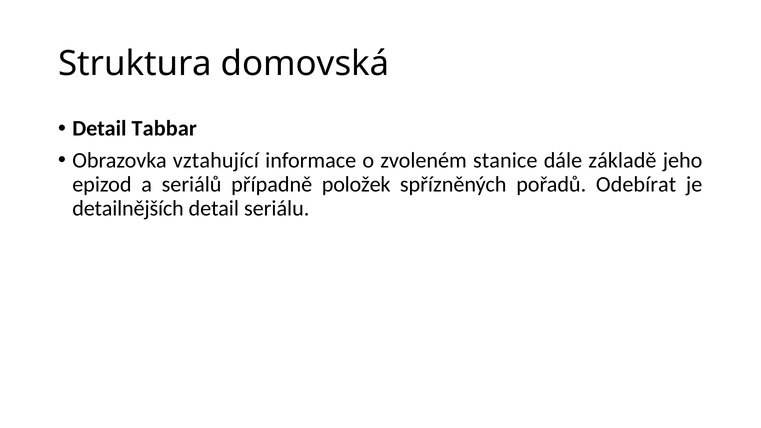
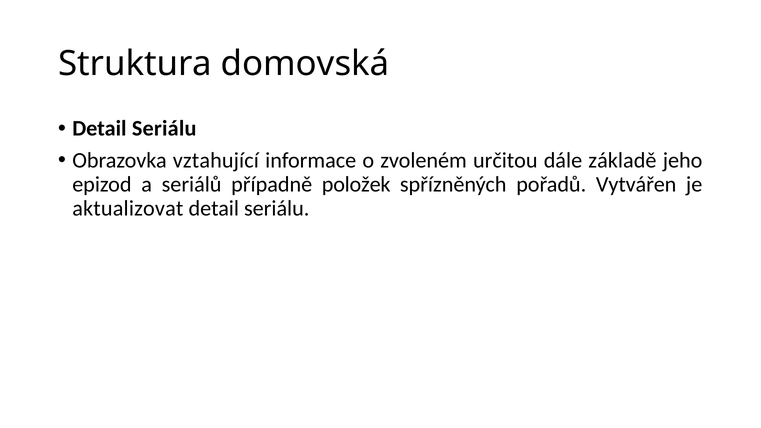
Tabbar at (164, 129): Tabbar -> Seriálu
stanice: stanice -> určitou
Odebírat: Odebírat -> Vytvářen
detailnějších: detailnějších -> aktualizovat
